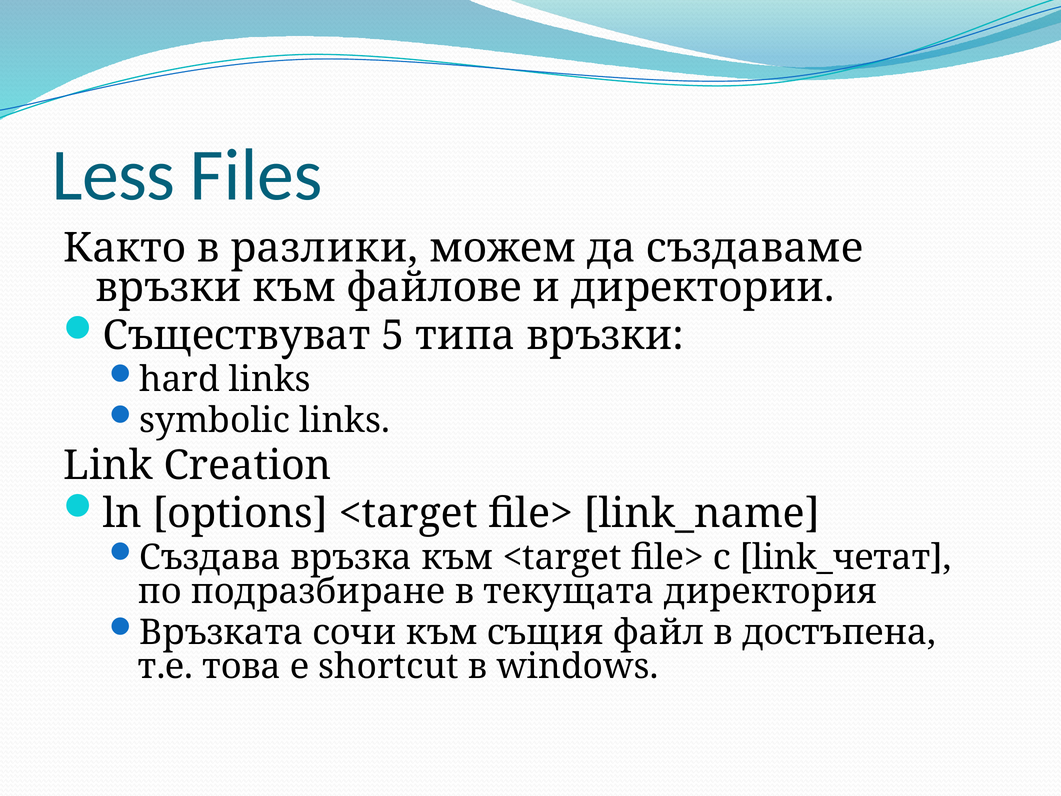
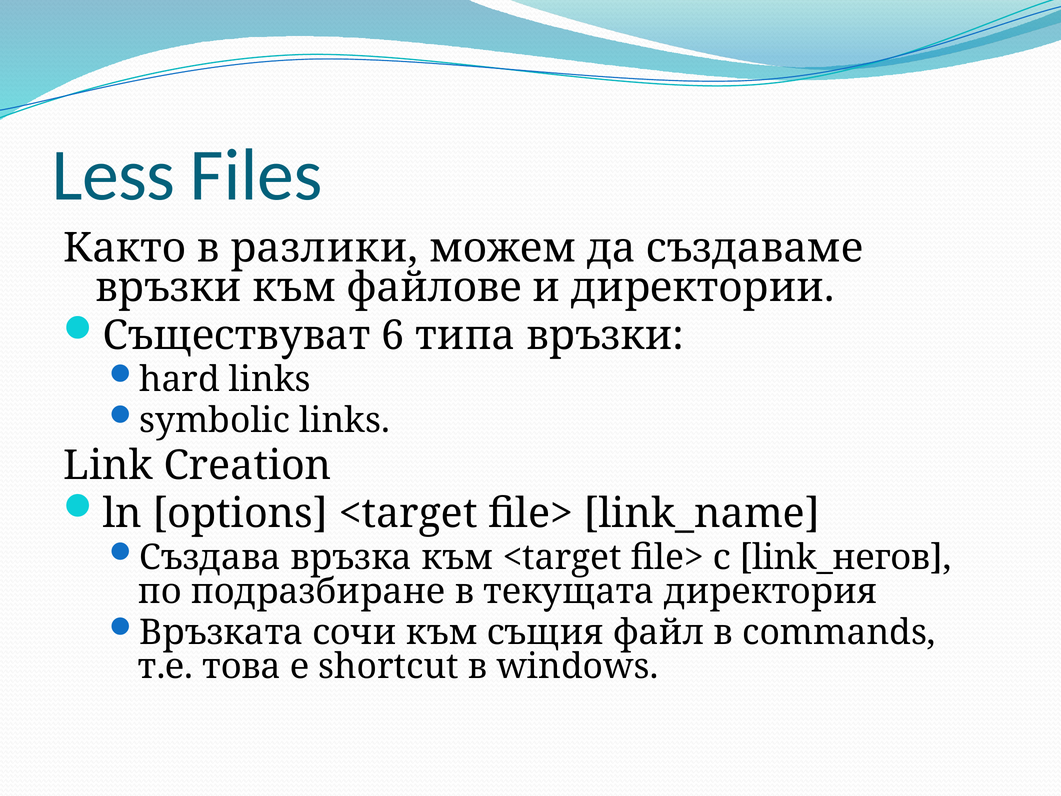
5: 5 -> 6
link_четат: link_четат -> link_негов
достъпена: достъпена -> commands
